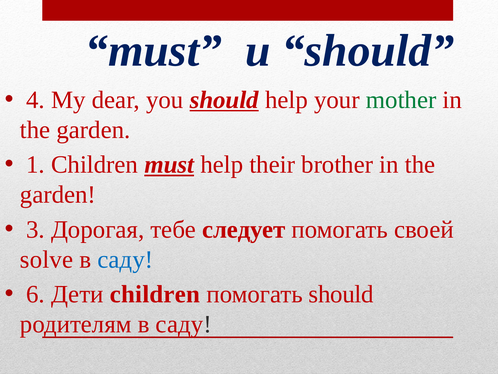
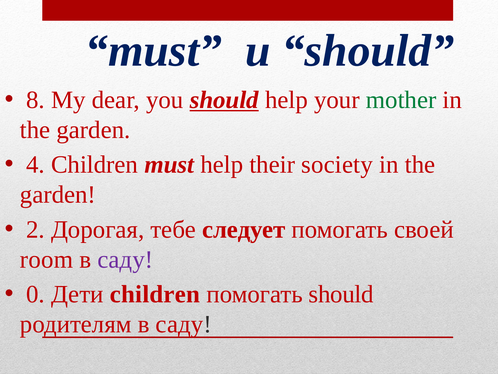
4: 4 -> 8
1: 1 -> 4
must at (169, 165) underline: present -> none
brother: brother -> society
3: 3 -> 2
solve: solve -> room
саду at (125, 259) colour: blue -> purple
6: 6 -> 0
